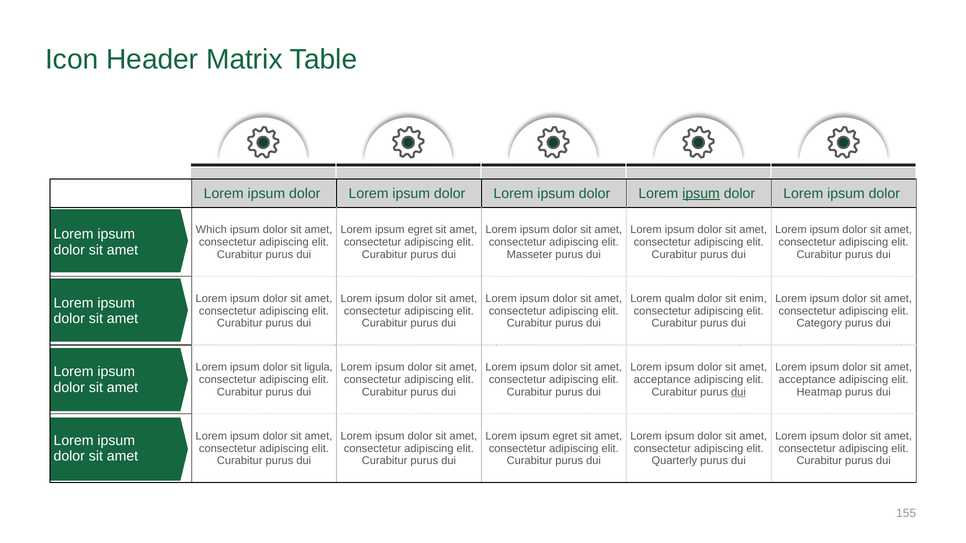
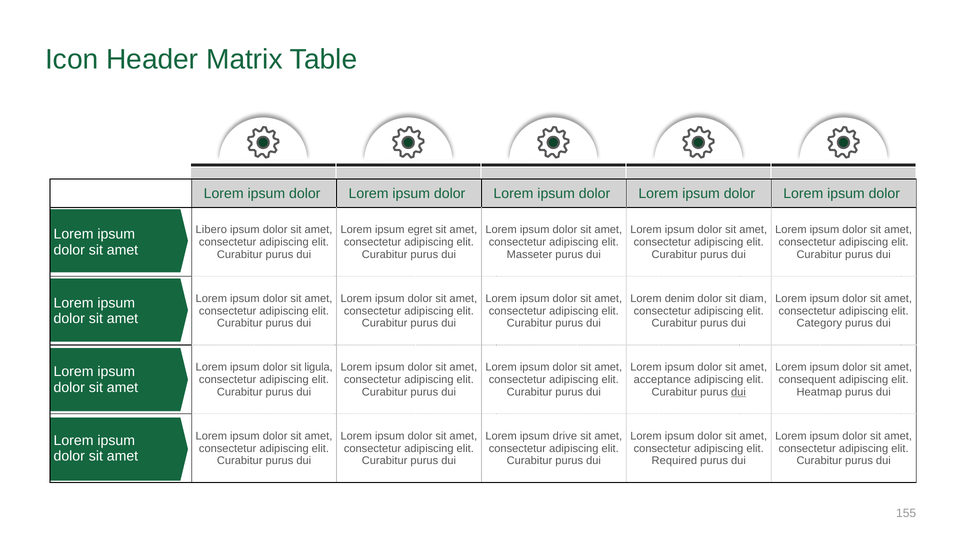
ipsum at (701, 194) underline: present -> none
Which: Which -> Libero
qualm: qualm -> denim
enim: enim -> diam
acceptance at (807, 380): acceptance -> consequent
egret at (565, 436): egret -> drive
Quarterly: Quarterly -> Required
